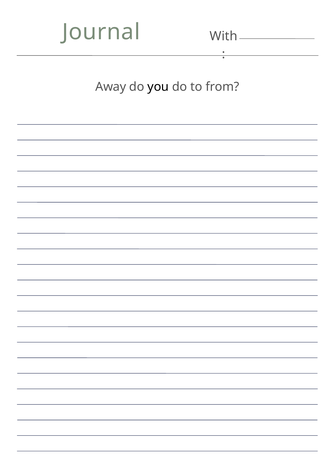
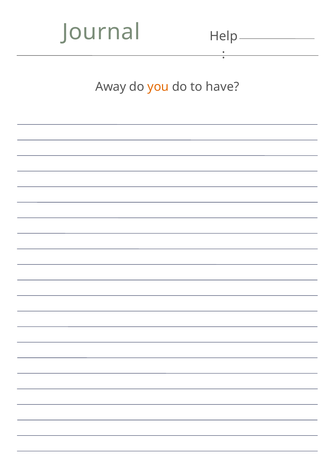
With: With -> Help
you colour: black -> orange
from: from -> have
